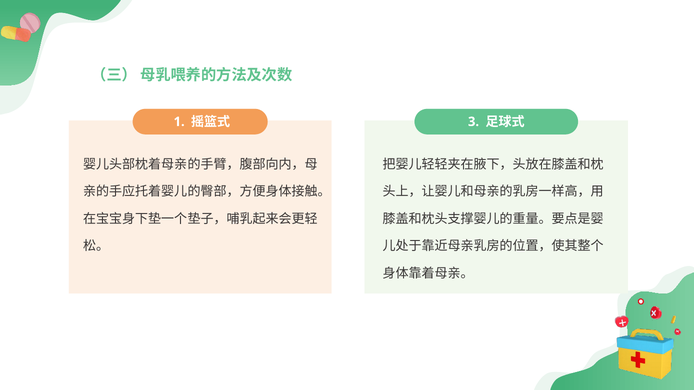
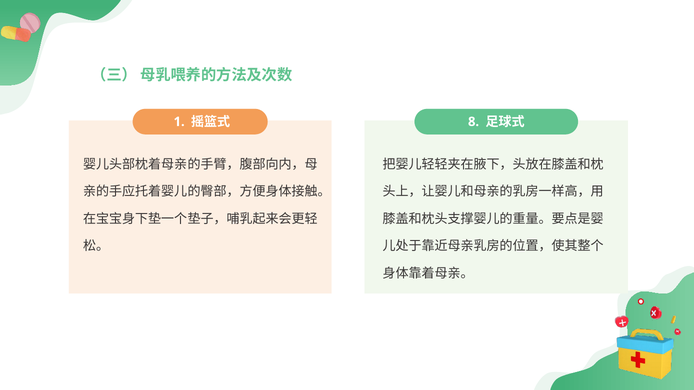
3: 3 -> 8
